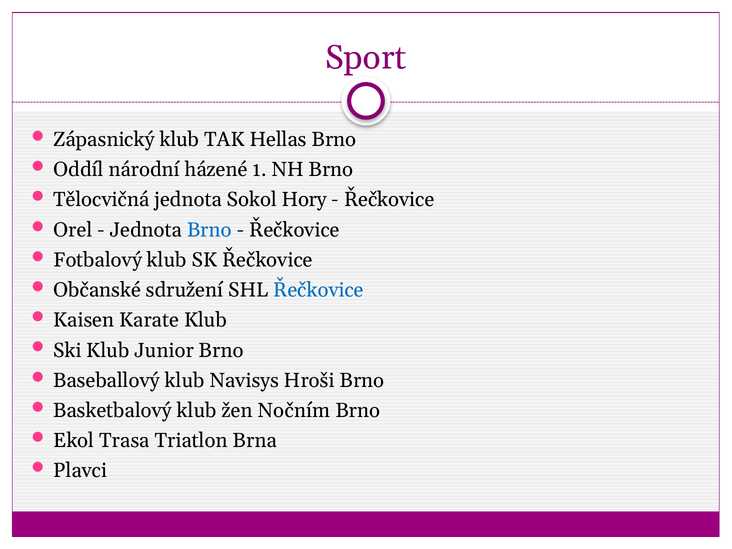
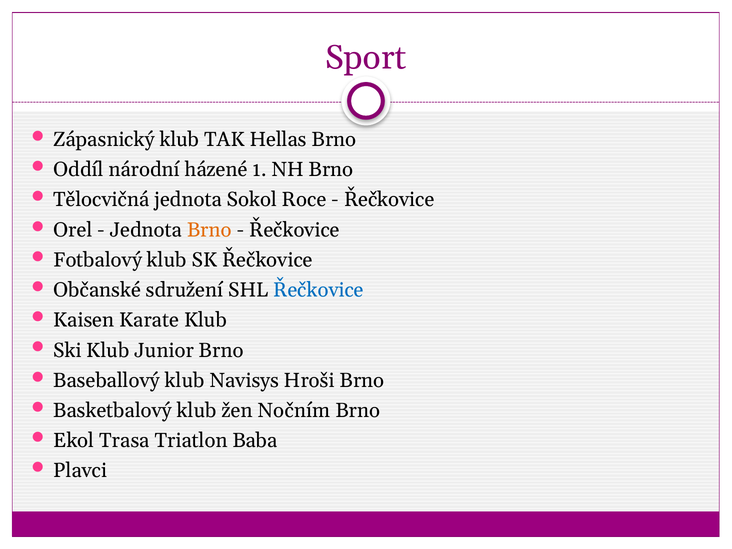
Hory: Hory -> Roce
Brno at (209, 230) colour: blue -> orange
Brna: Brna -> Baba
